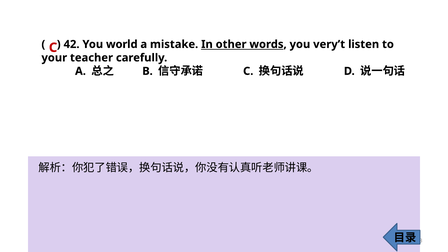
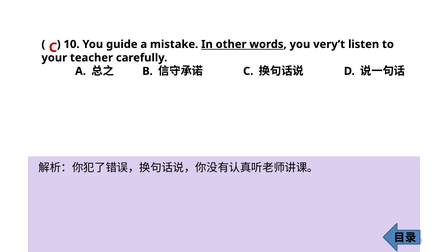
42: 42 -> 10
world: world -> guide
